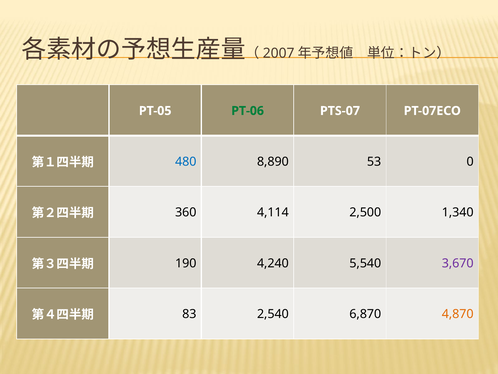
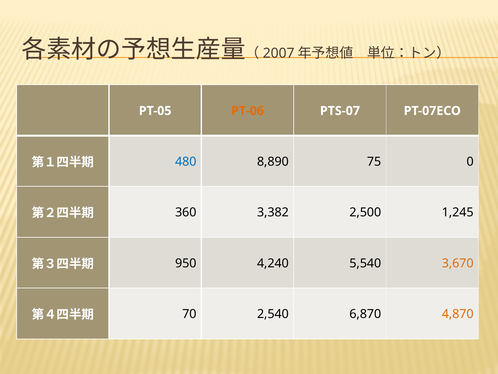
PT-06 colour: green -> orange
53: 53 -> 75
4,114: 4,114 -> 3,382
1,340: 1,340 -> 1,245
190: 190 -> 950
3,670 colour: purple -> orange
83: 83 -> 70
